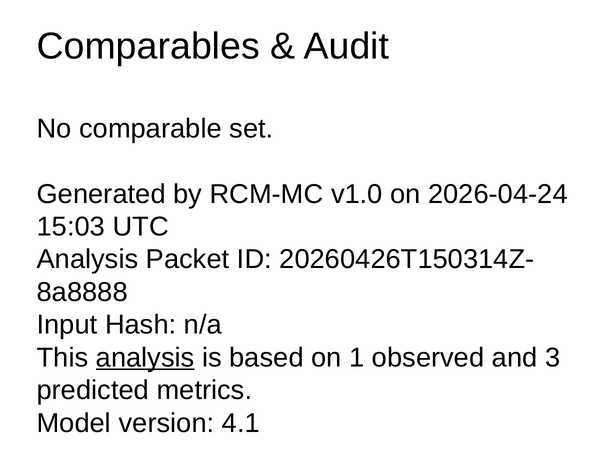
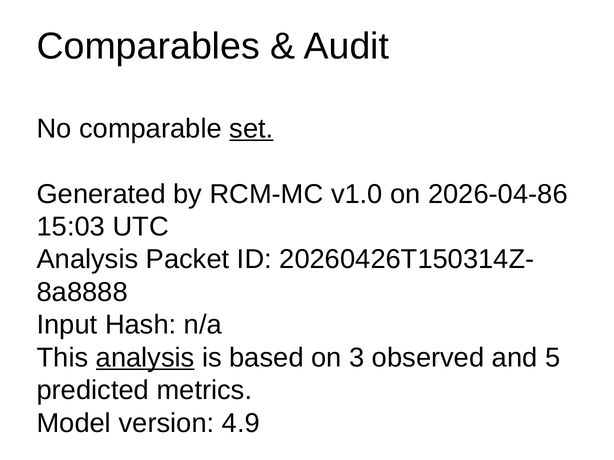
set underline: none -> present
2026-04-24: 2026-04-24 -> 2026-04-86
1: 1 -> 3
3: 3 -> 5
4.1: 4.1 -> 4.9
